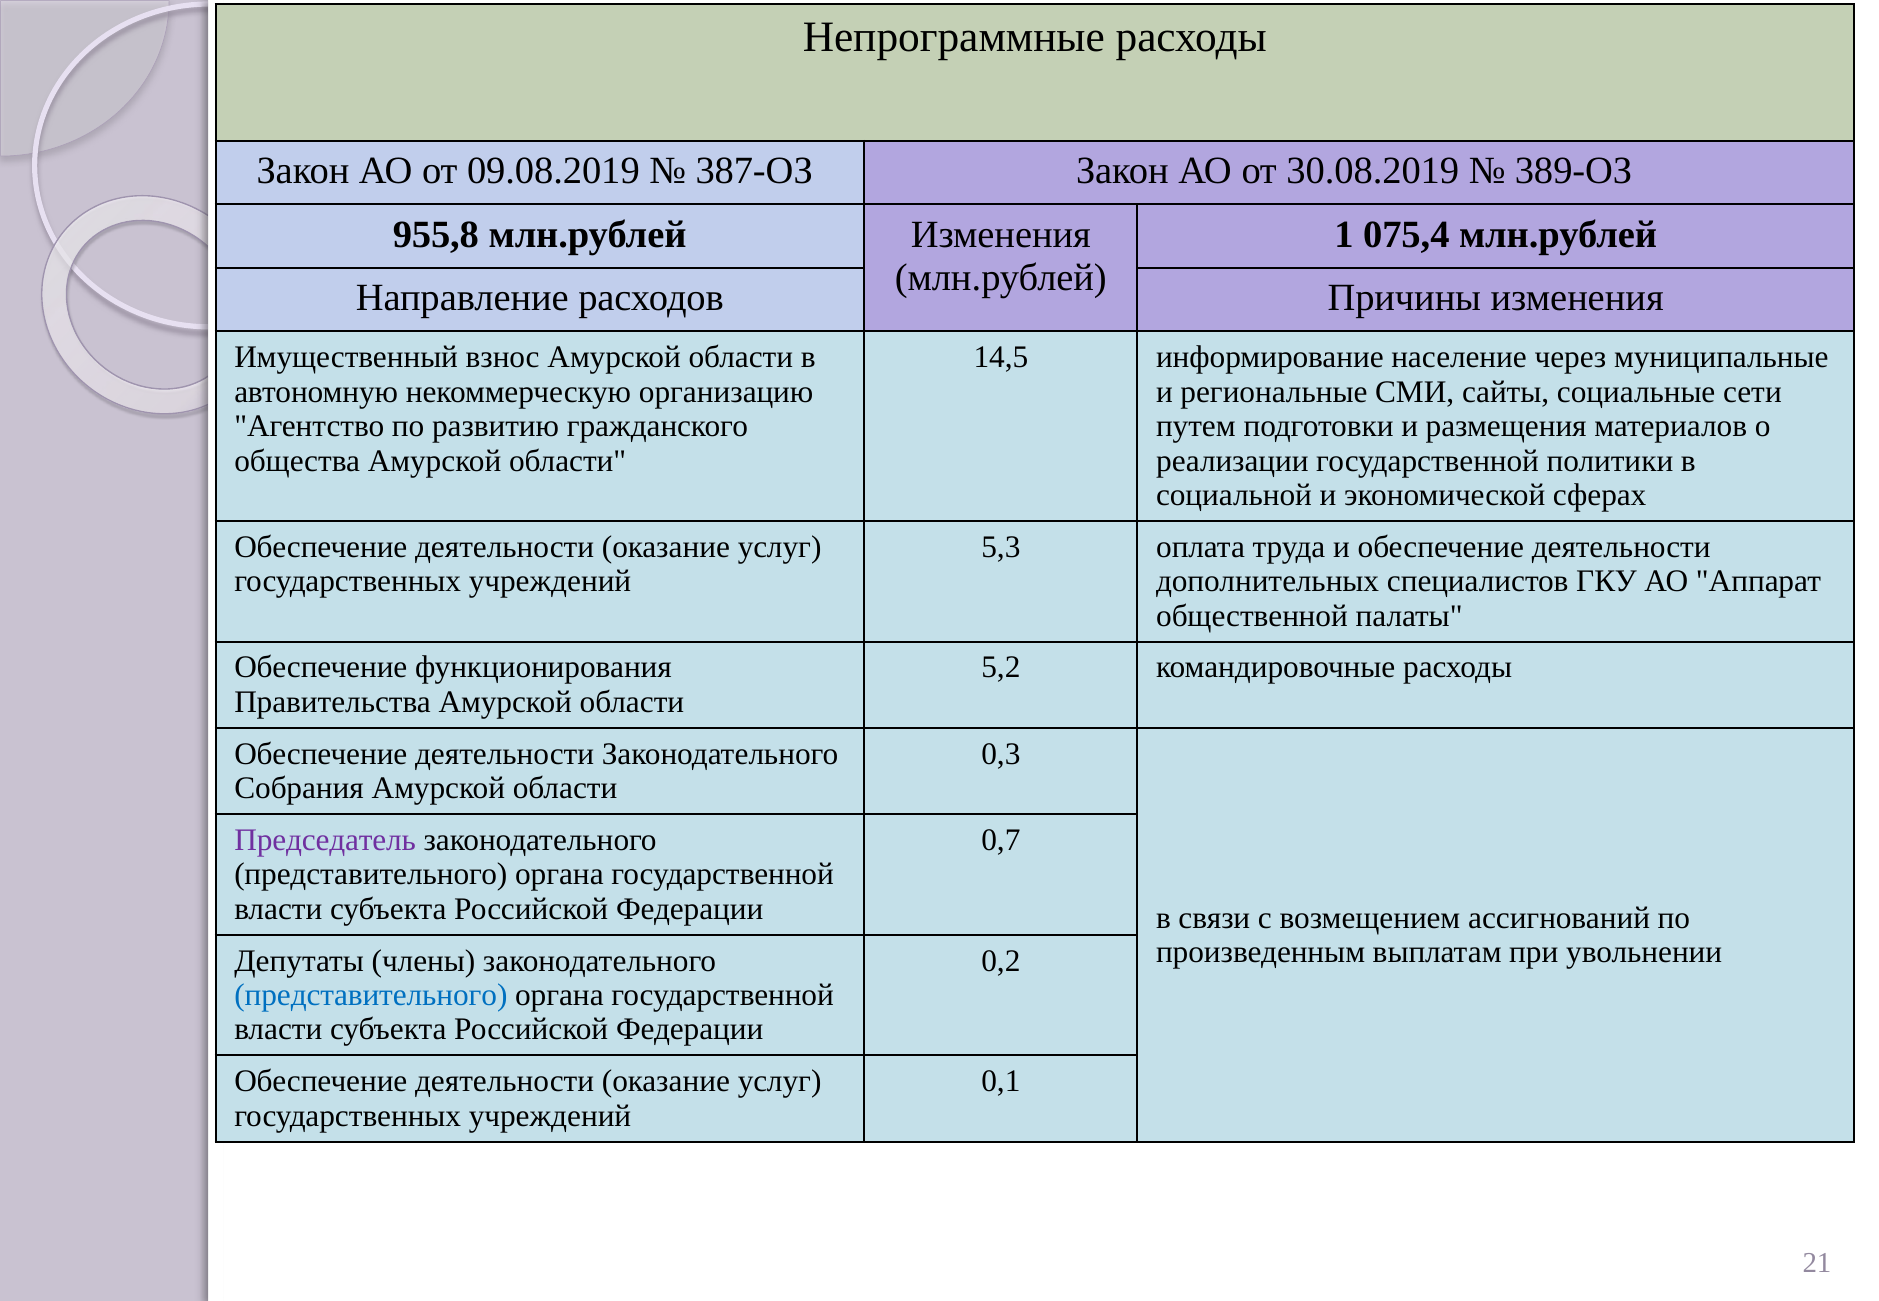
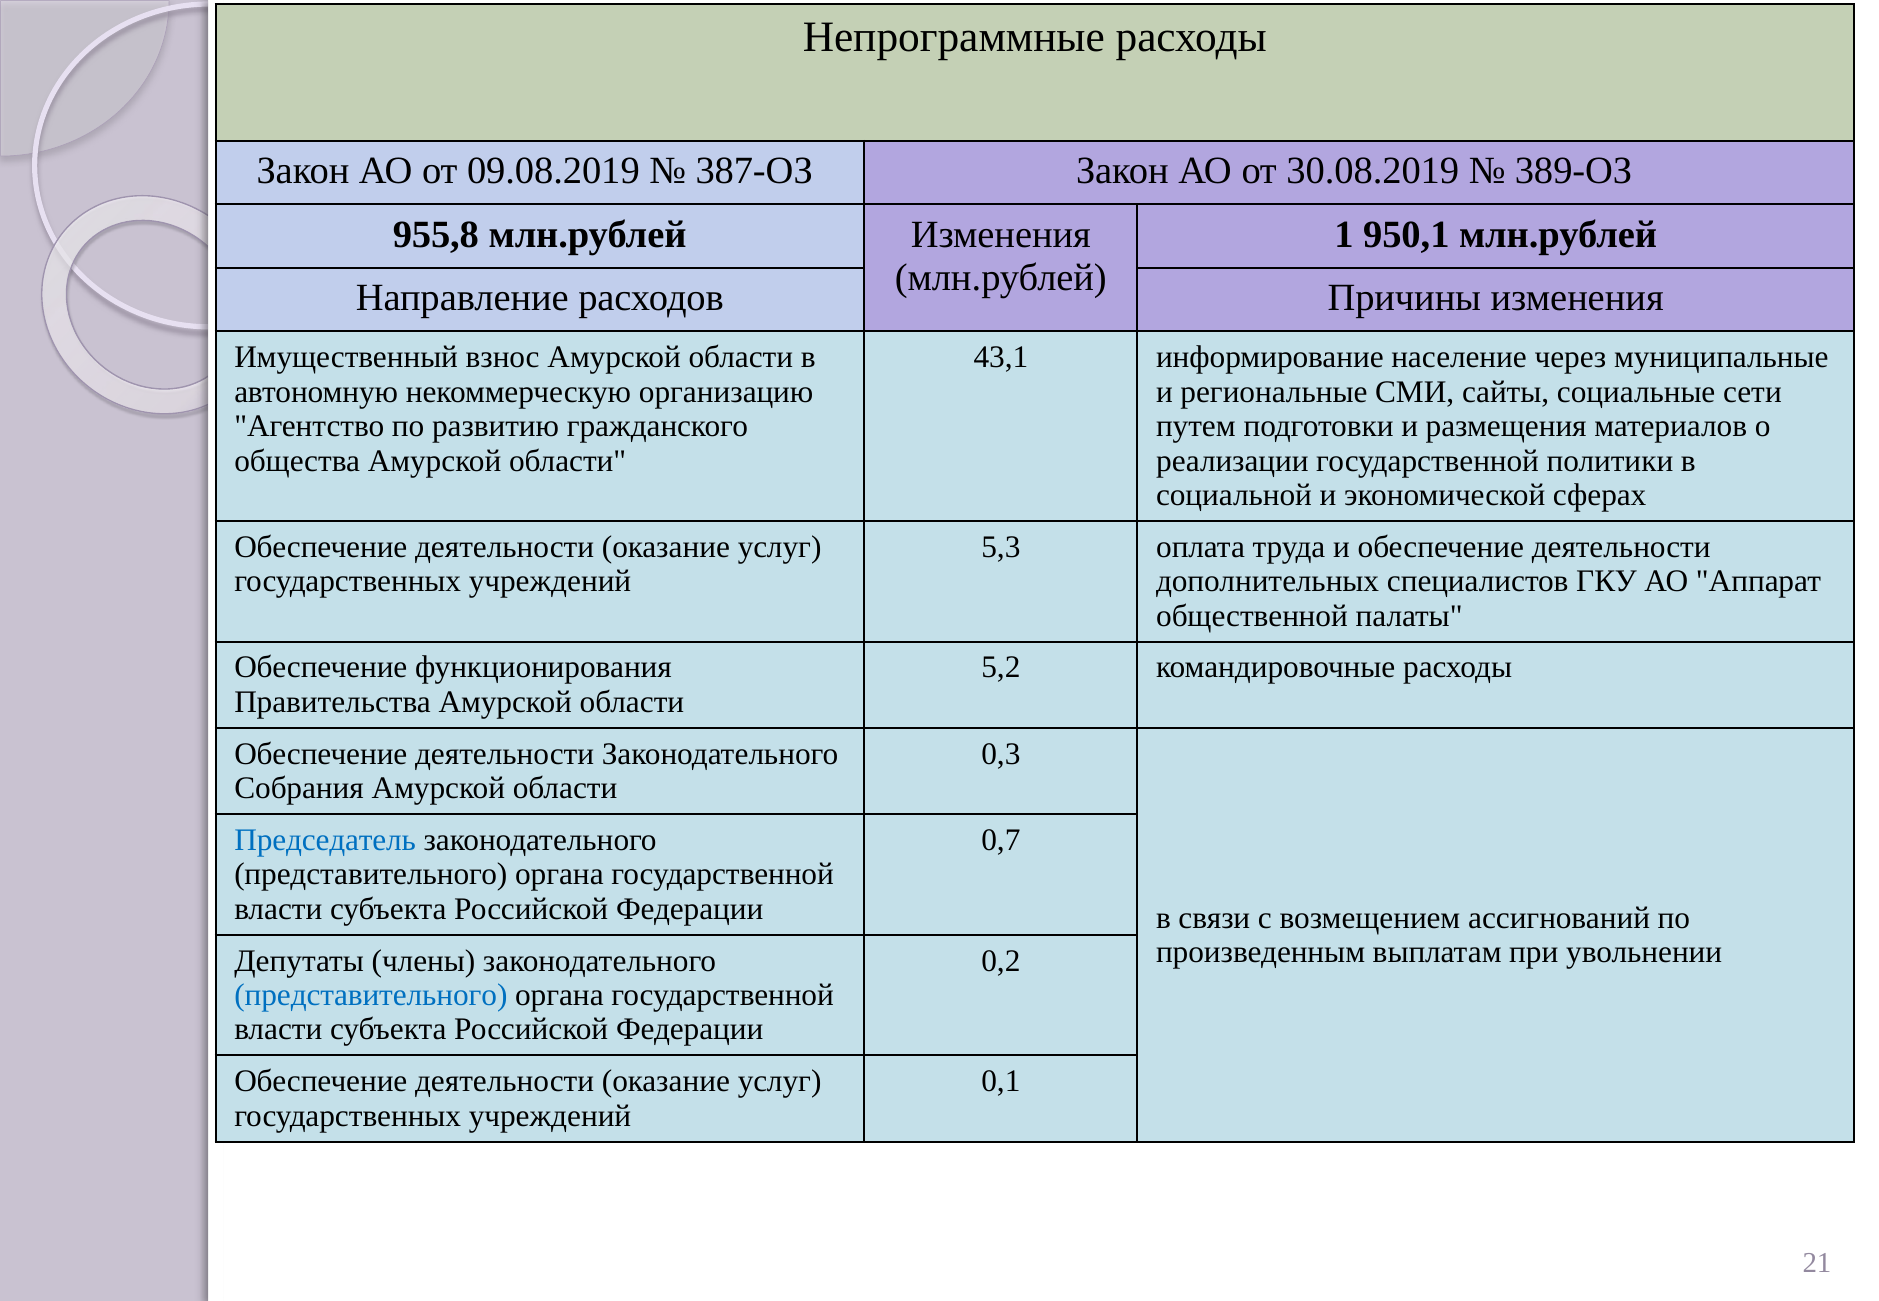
075,4: 075,4 -> 950,1
14,5: 14,5 -> 43,1
Председатель colour: purple -> blue
